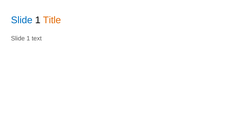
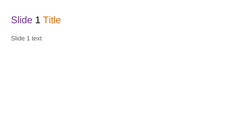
Slide at (22, 20) colour: blue -> purple
